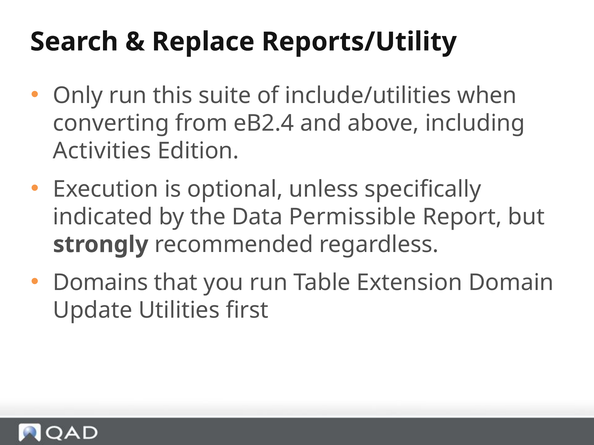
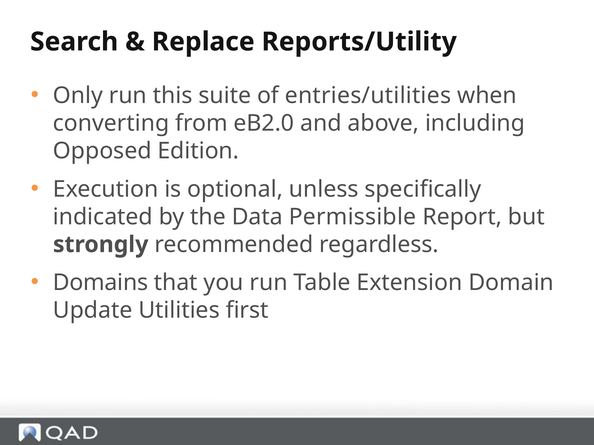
include/utilities: include/utilities -> entries/utilities
eB2.4: eB2.4 -> eB2.0
Activities: Activities -> Opposed
